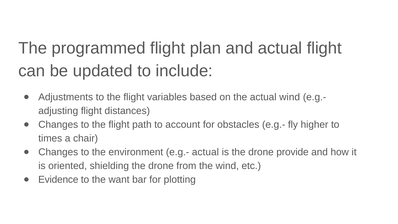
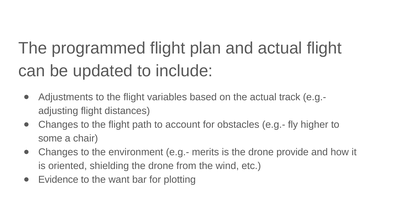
actual wind: wind -> track
times: times -> some
e.g.- actual: actual -> merits
